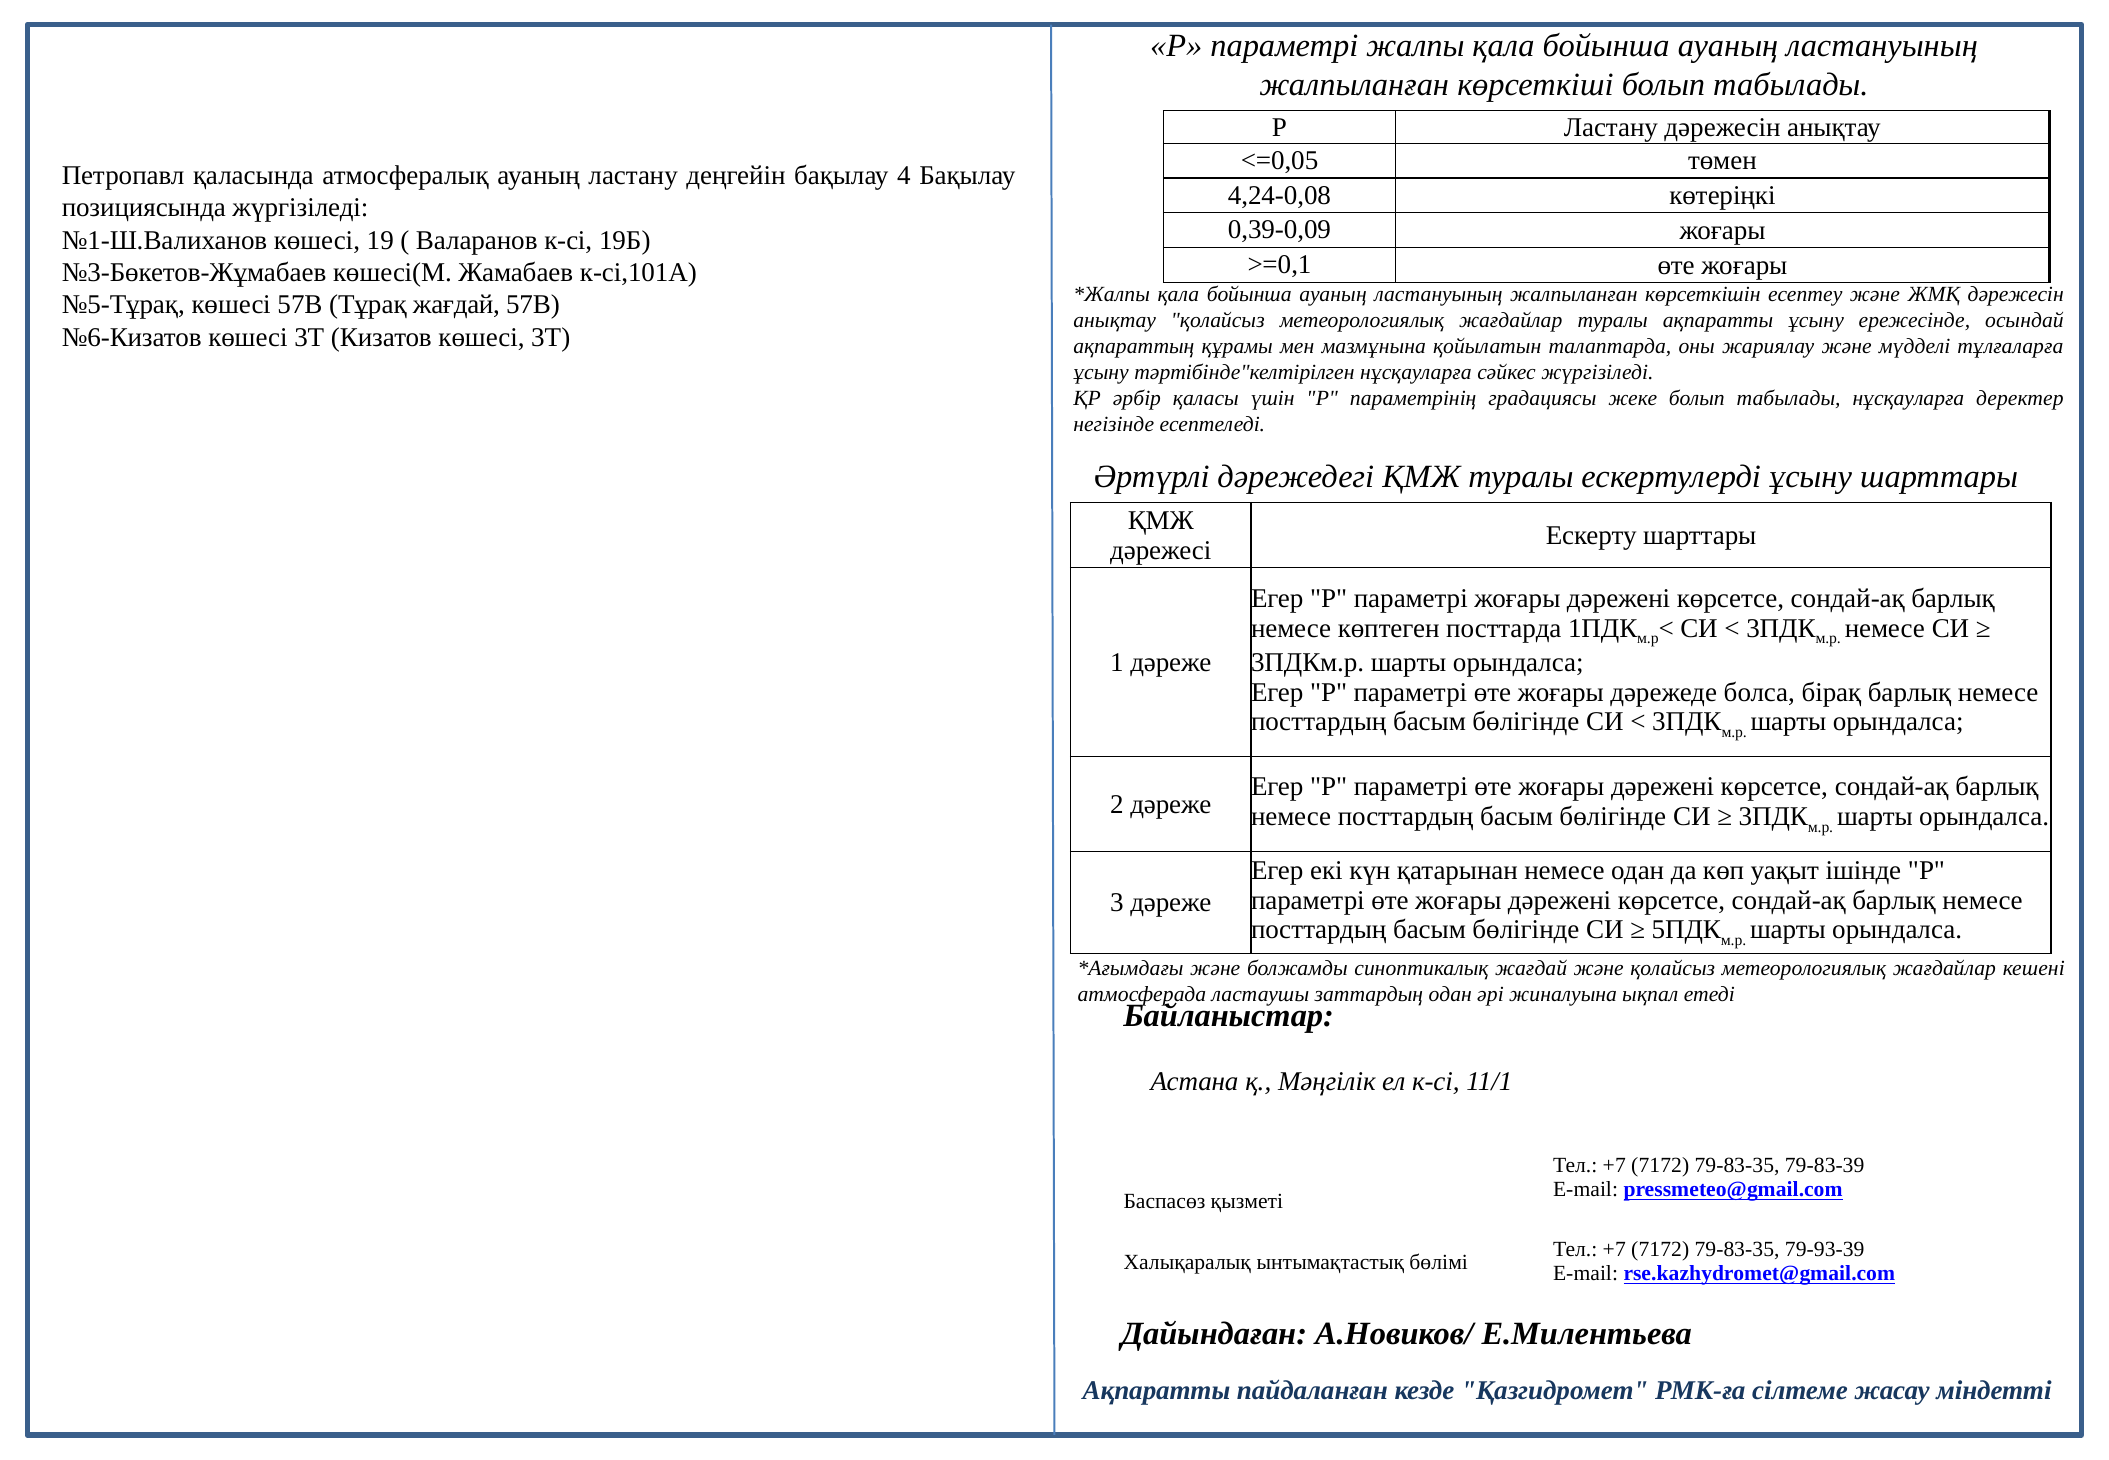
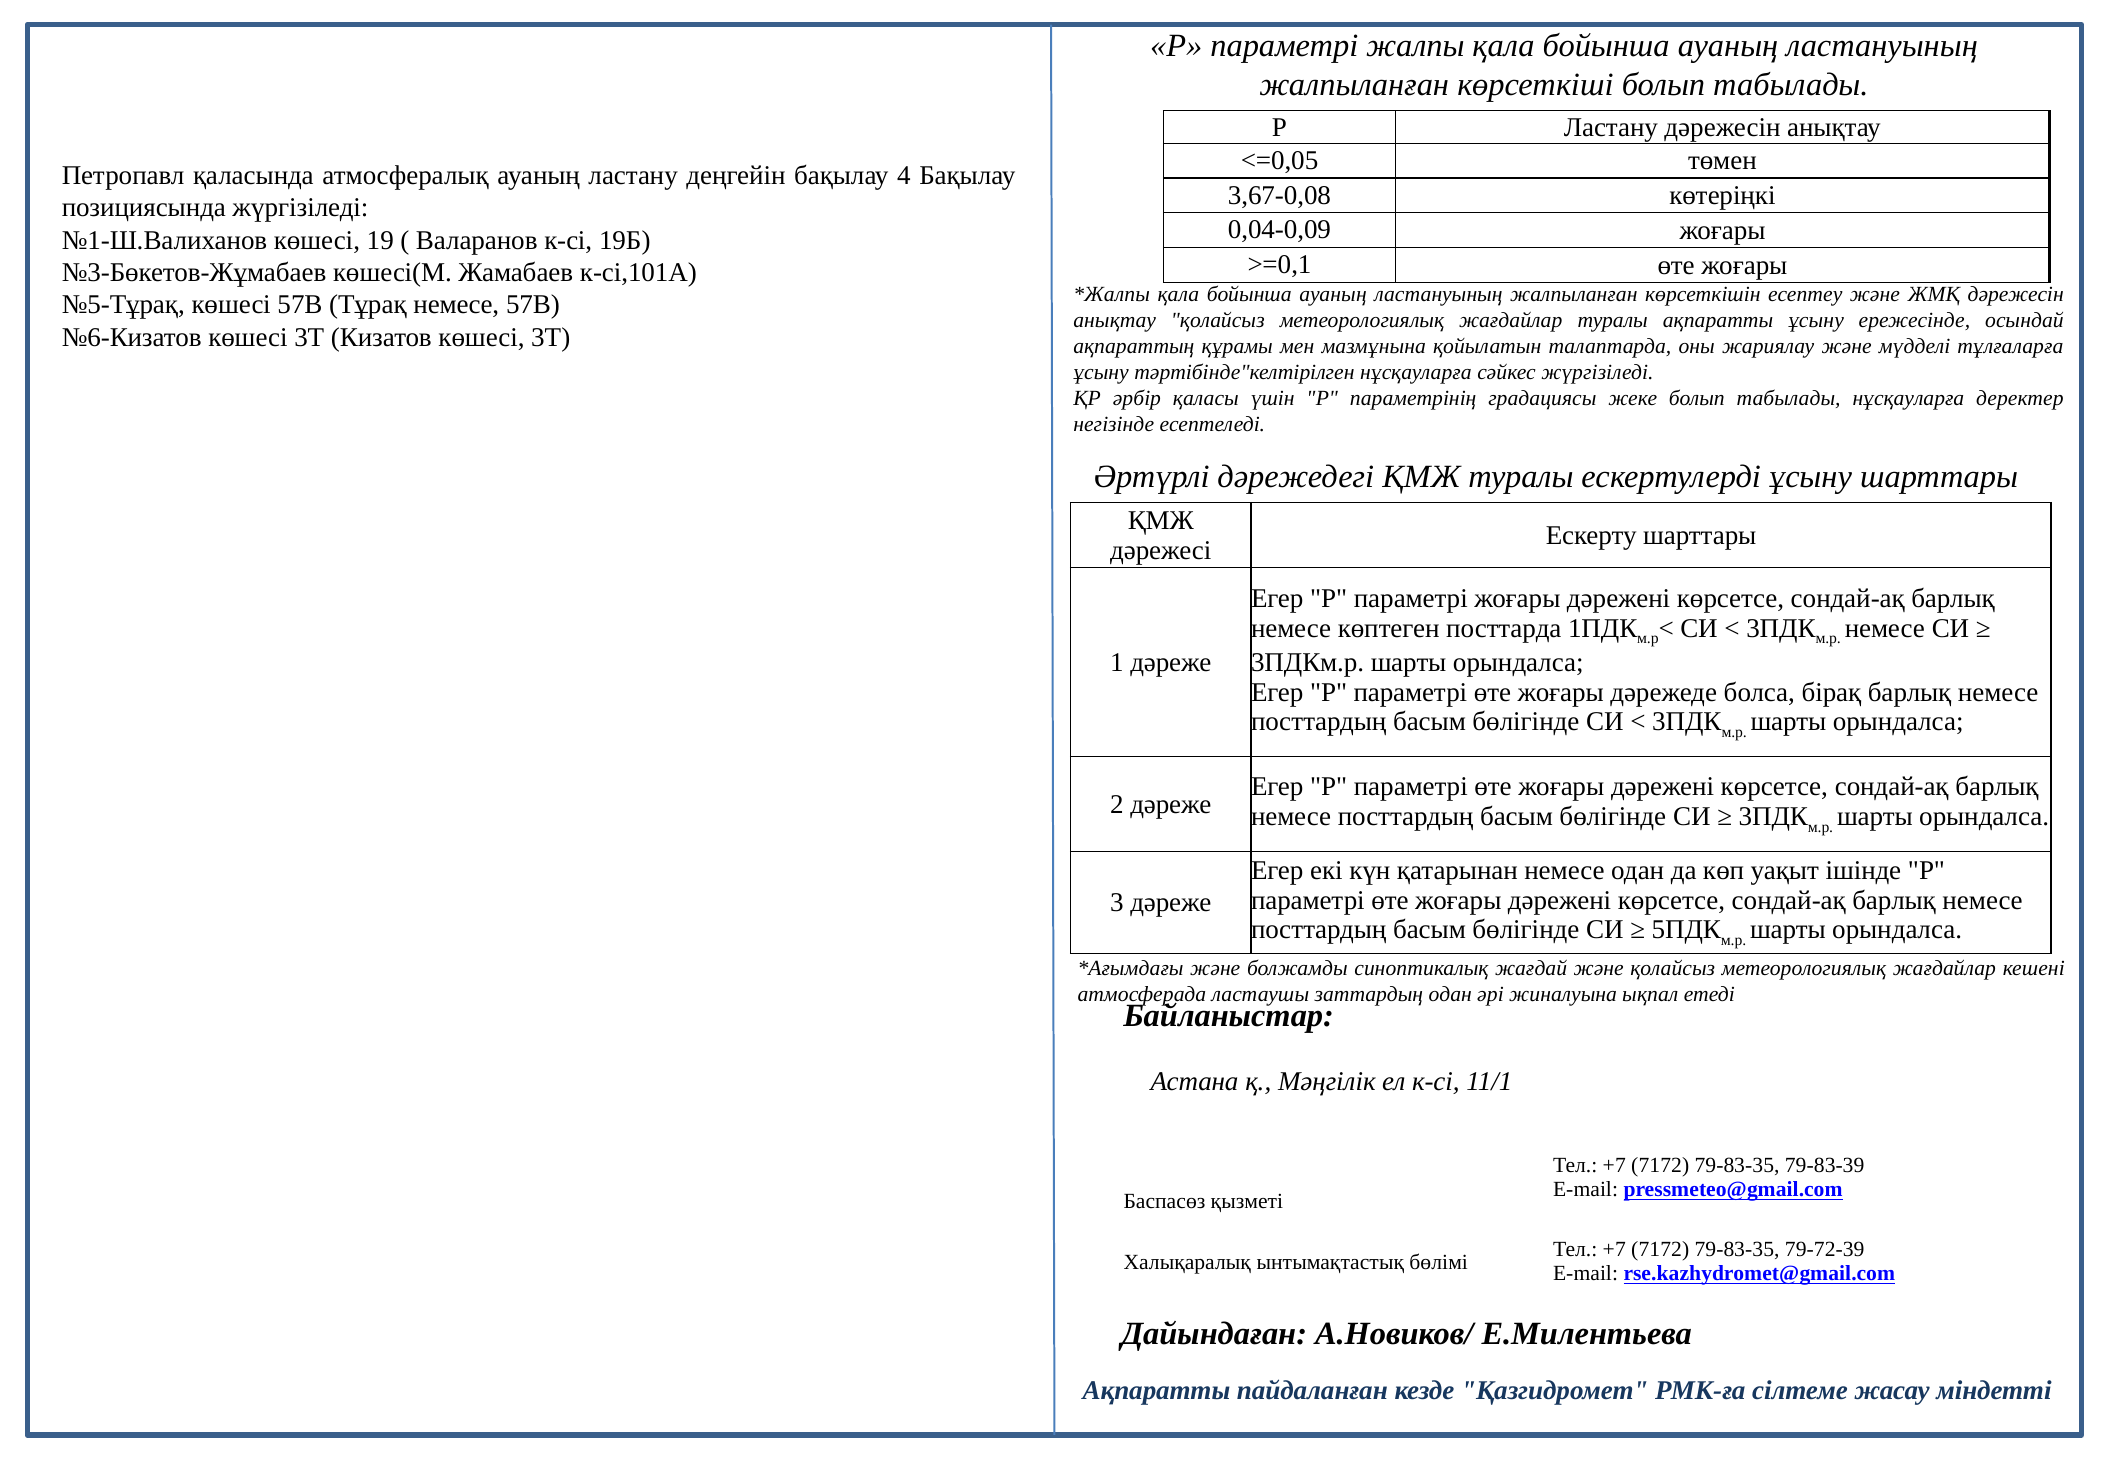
4,24-0,08: 4,24-0,08 -> 3,67-0,08
0,39-0,09: 0,39-0,09 -> 0,04-0,09
Тұрақ жағдай: жағдай -> немесе
79-93-39: 79-93-39 -> 79-72-39
